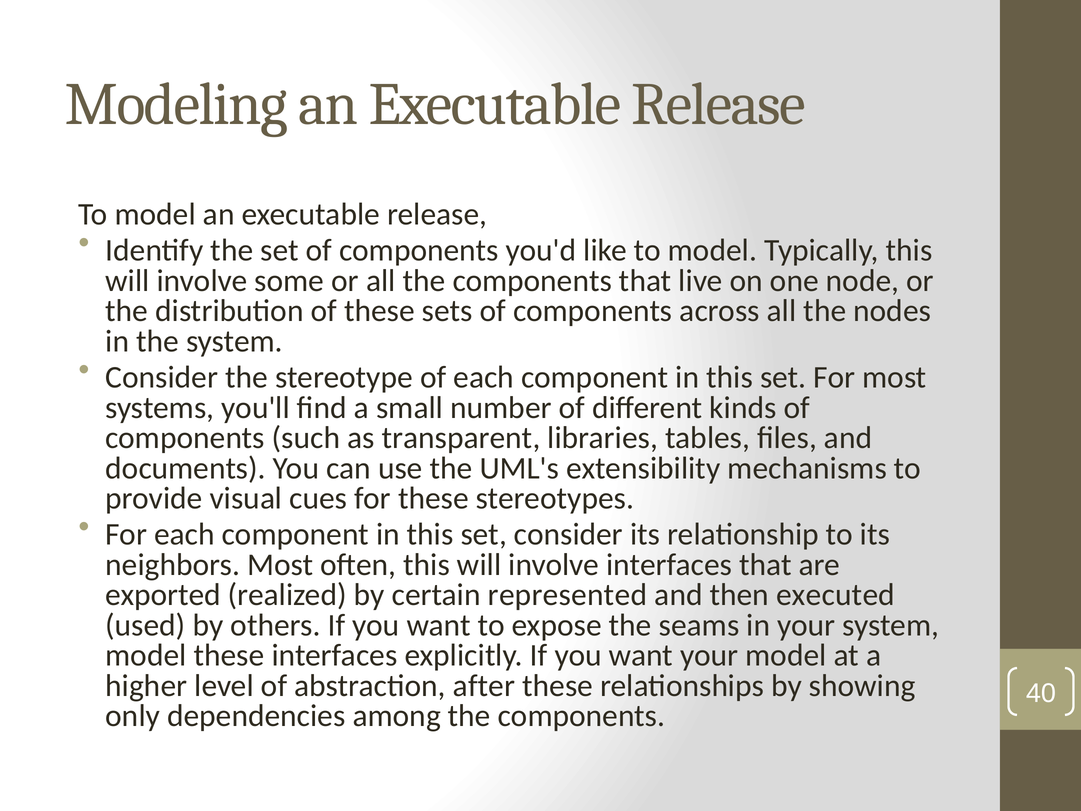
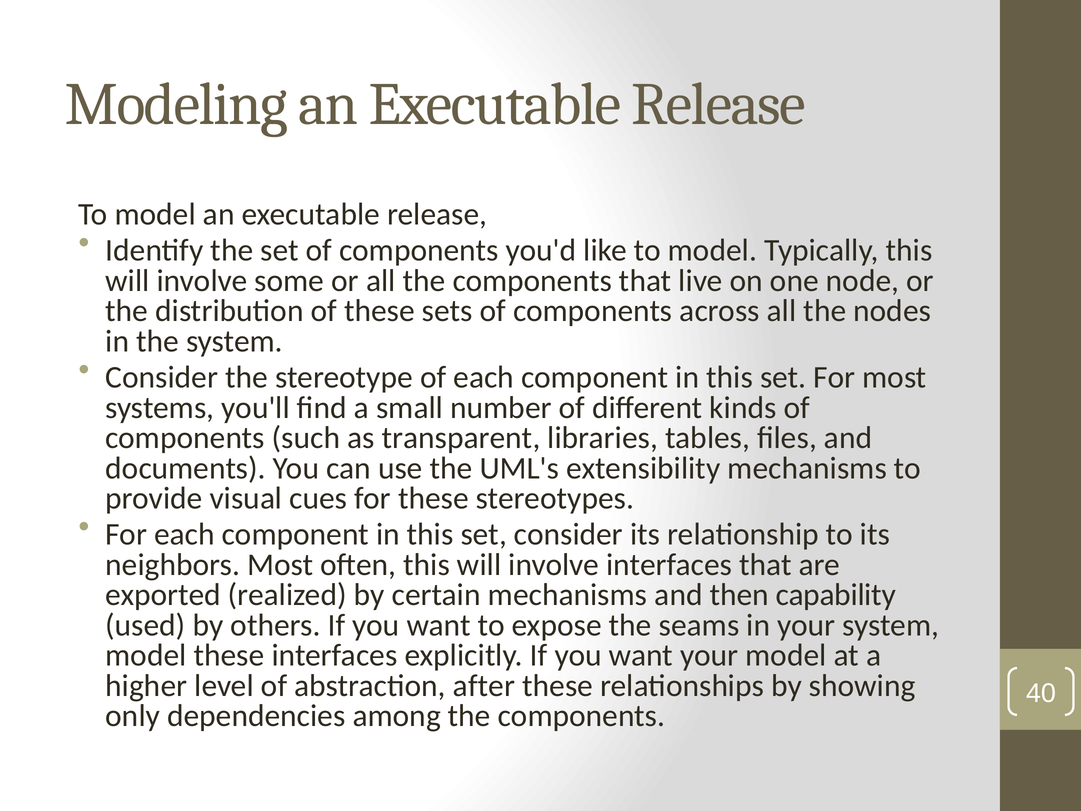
certain represented: represented -> mechanisms
executed: executed -> capability
